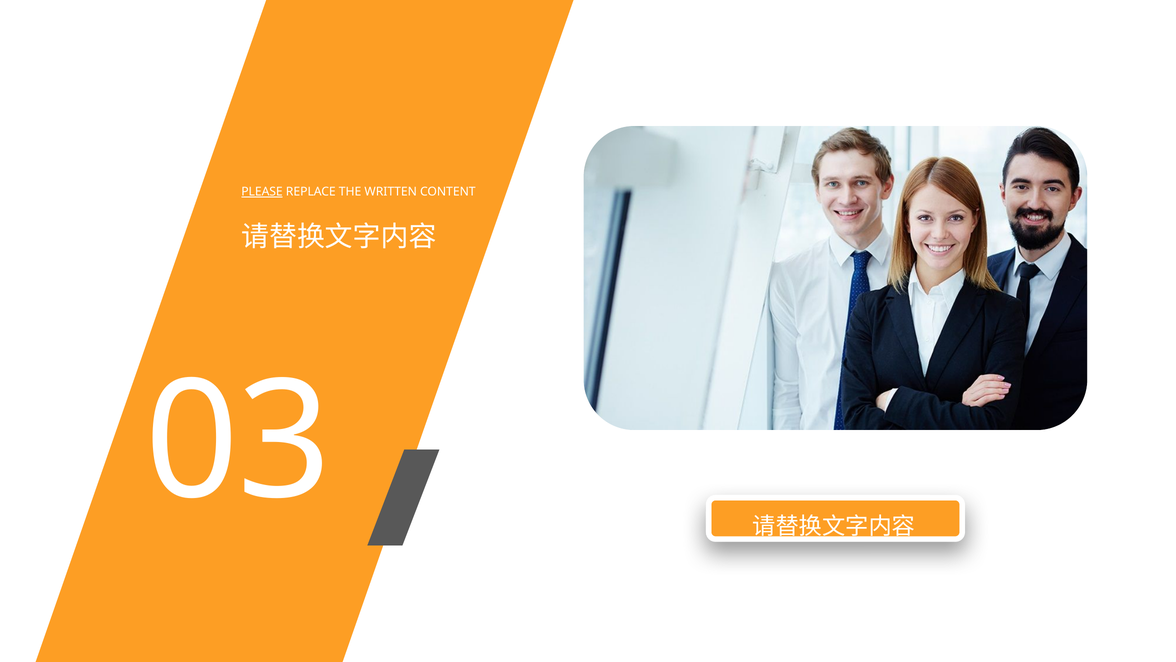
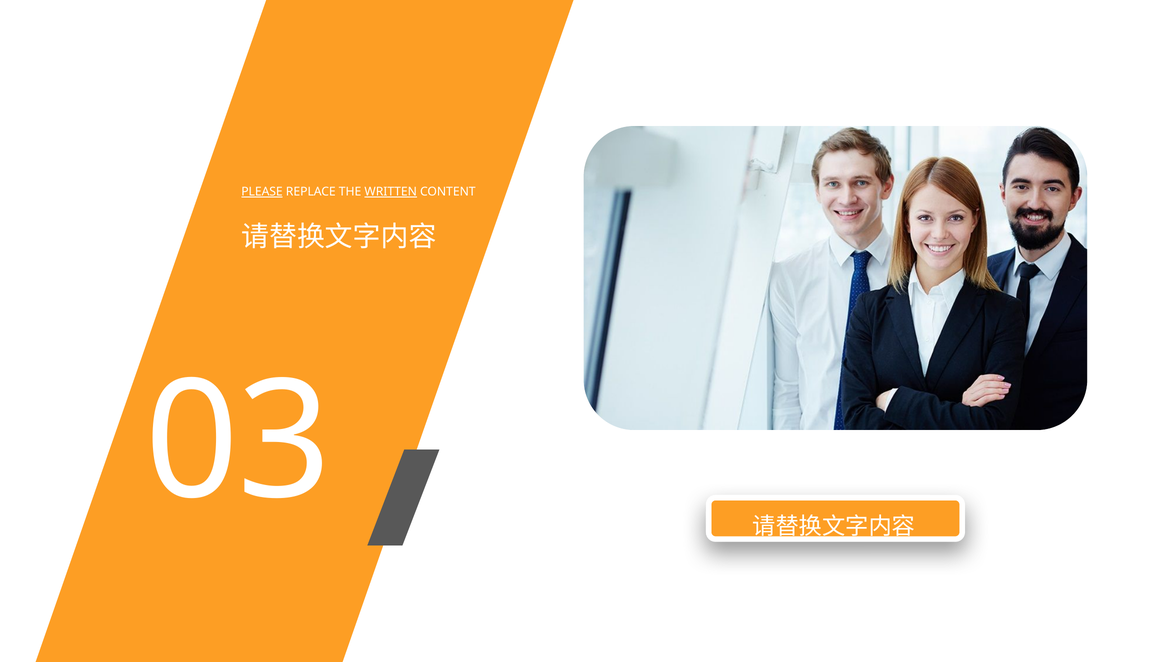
WRITTEN underline: none -> present
